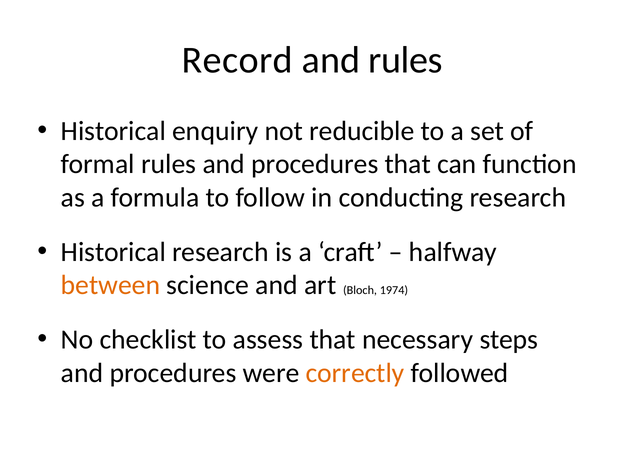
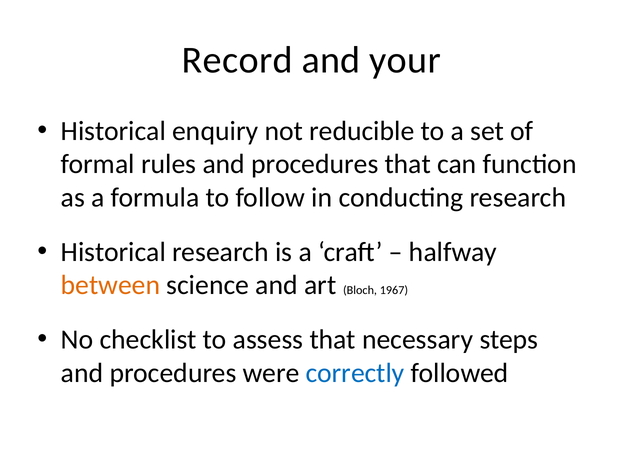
and rules: rules -> your
1974: 1974 -> 1967
correctly colour: orange -> blue
